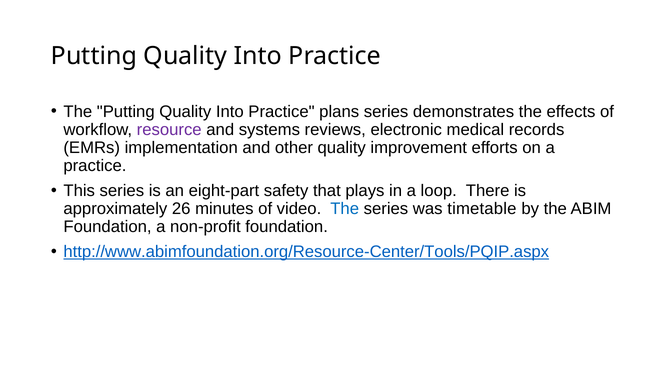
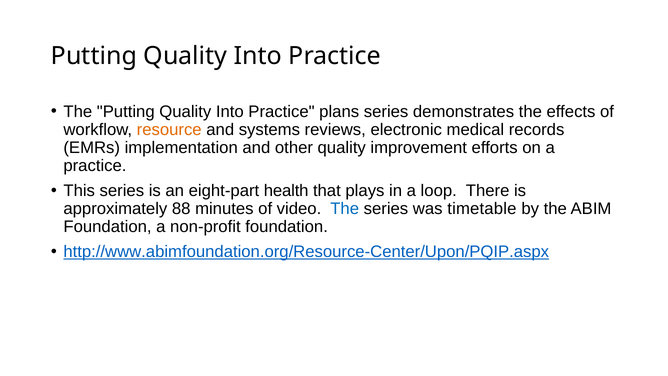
resource colour: purple -> orange
safety: safety -> health
26: 26 -> 88
http://www.abimfoundation.org/Resource-Center/Tools/PQIP.aspx: http://www.abimfoundation.org/Resource-Center/Tools/PQIP.aspx -> http://www.abimfoundation.org/Resource-Center/Upon/PQIP.aspx
